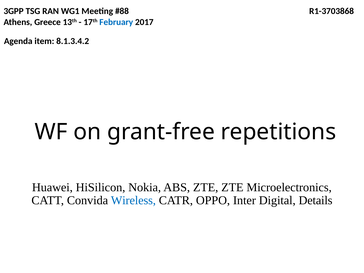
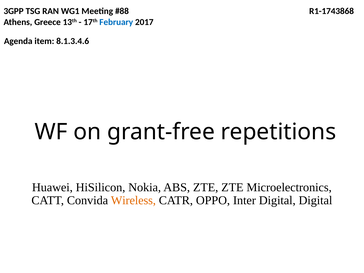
R1-3703868: R1-3703868 -> R1-1743868
8.1.3.4.2: 8.1.3.4.2 -> 8.1.3.4.6
Wireless colour: blue -> orange
Digital Details: Details -> Digital
